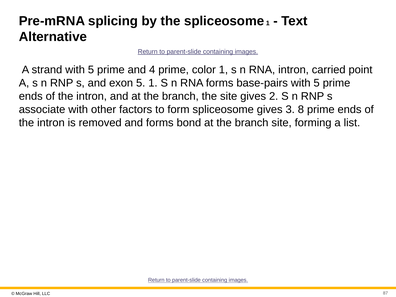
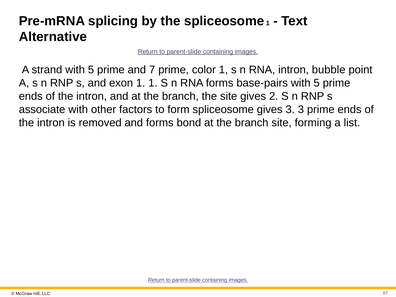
4: 4 -> 7
carried: carried -> bubble
exon 5: 5 -> 1
3 8: 8 -> 3
